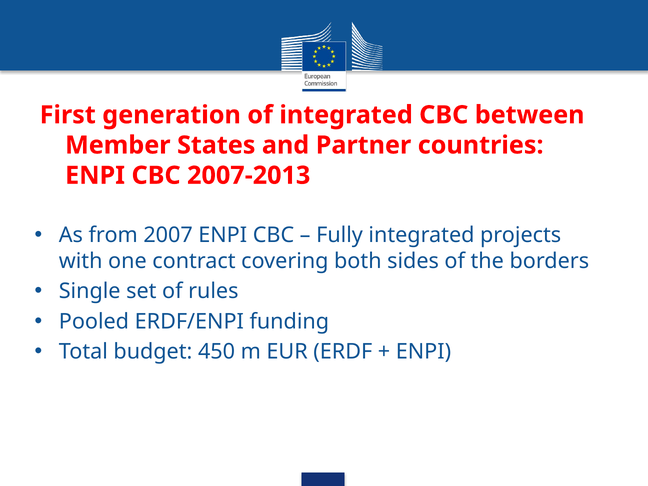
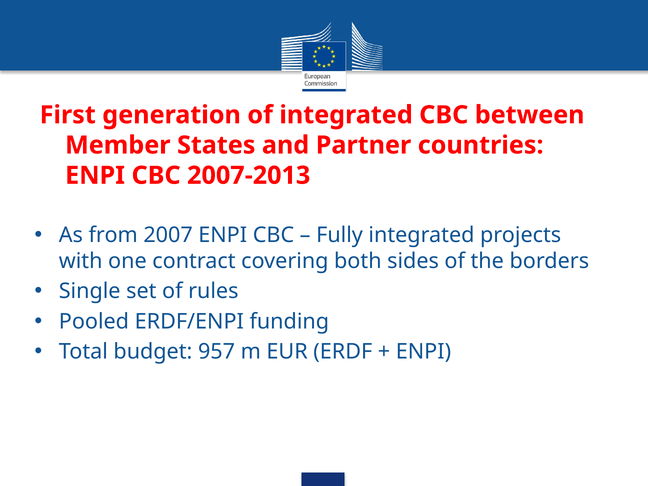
450: 450 -> 957
